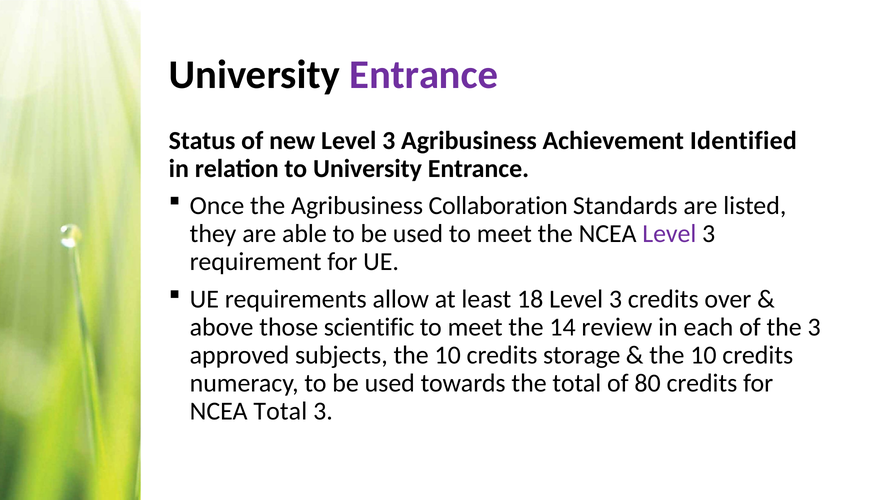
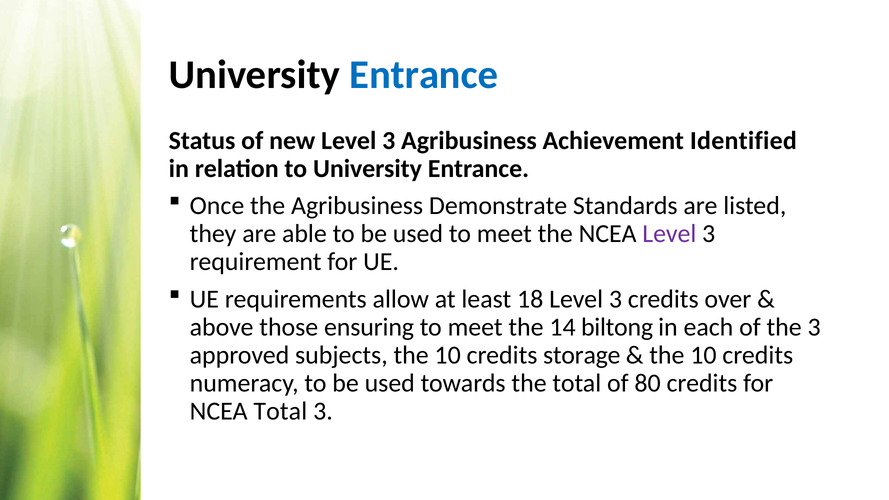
Entrance at (424, 75) colour: purple -> blue
Collaboration: Collaboration -> Demonstrate
scientific: scientific -> ensuring
review: review -> biltong
